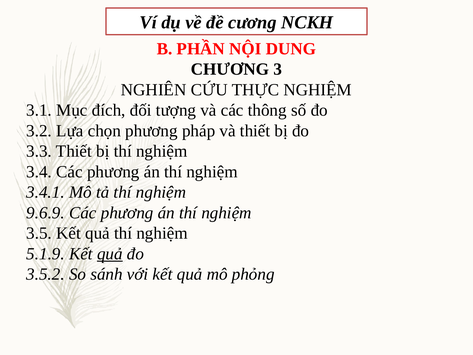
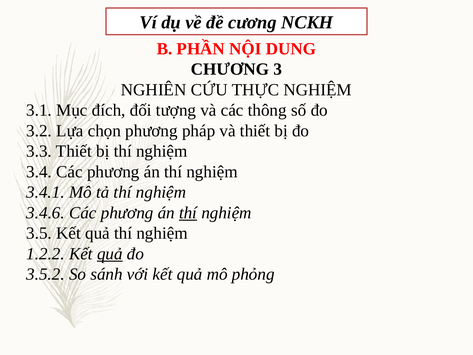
9.6.9: 9.6.9 -> 3.4.6
thí at (188, 213) underline: none -> present
5.1.9: 5.1.9 -> 1.2.2
